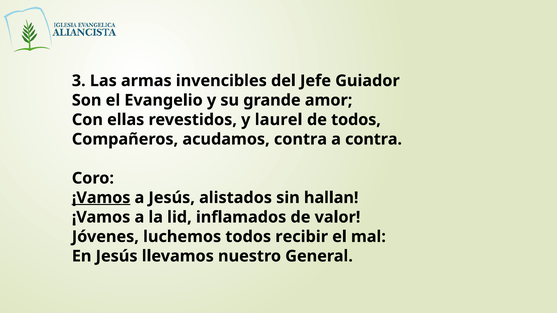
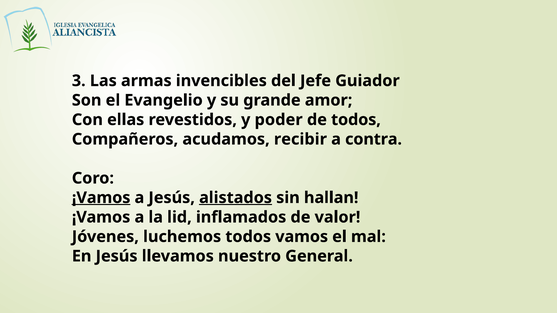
laurel: laurel -> poder
acudamos contra: contra -> recibir
alistados underline: none -> present
recibir: recibir -> vamos
